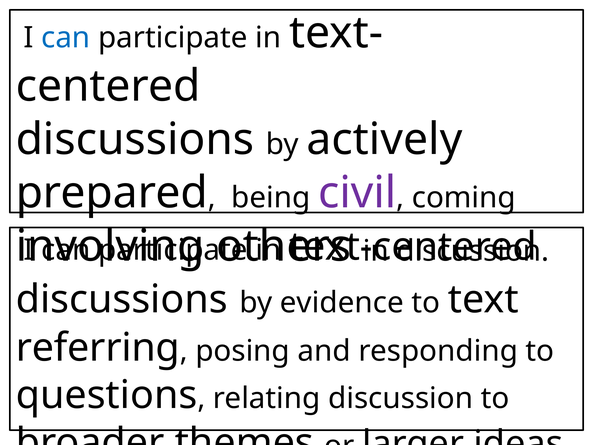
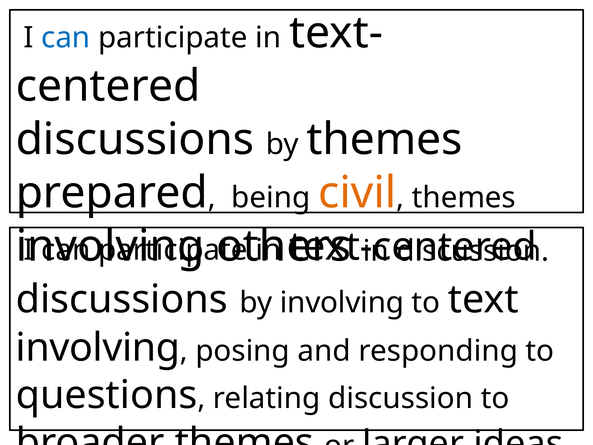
by actively: actively -> themes
civil colour: purple -> orange
coming at (464, 198): coming -> themes
by evidence: evidence -> involving
referring at (98, 348): referring -> involving
